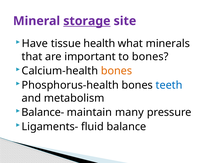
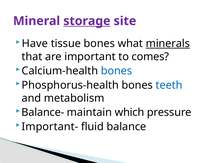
tissue health: health -> bones
minerals underline: none -> present
to bones: bones -> comes
bones at (116, 71) colour: orange -> blue
many: many -> which
Ligaments-: Ligaments- -> Important-
